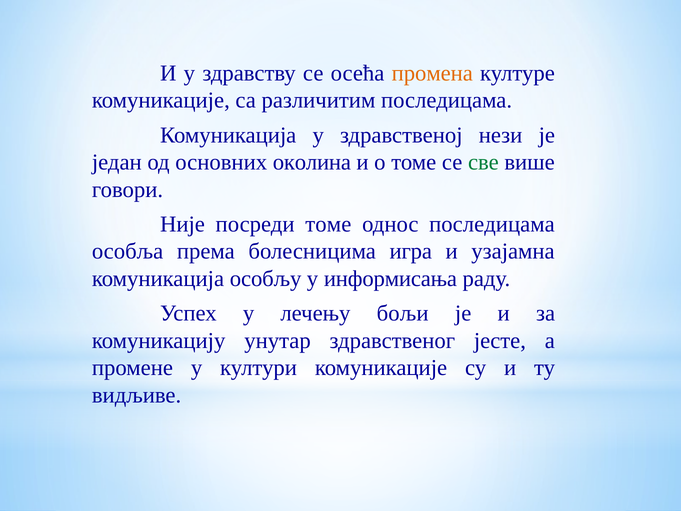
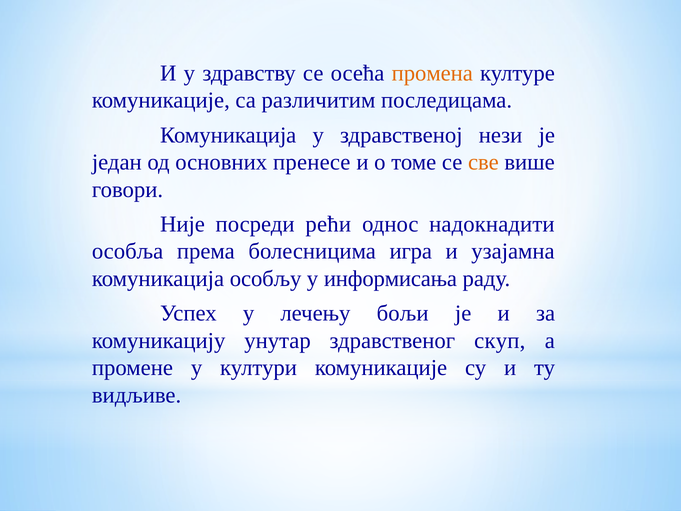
околина: околина -> пренесе
све colour: green -> orange
посреди томе: томе -> рећи
однос последицама: последицама -> надокнадити
јесте: јесте -> скуп
